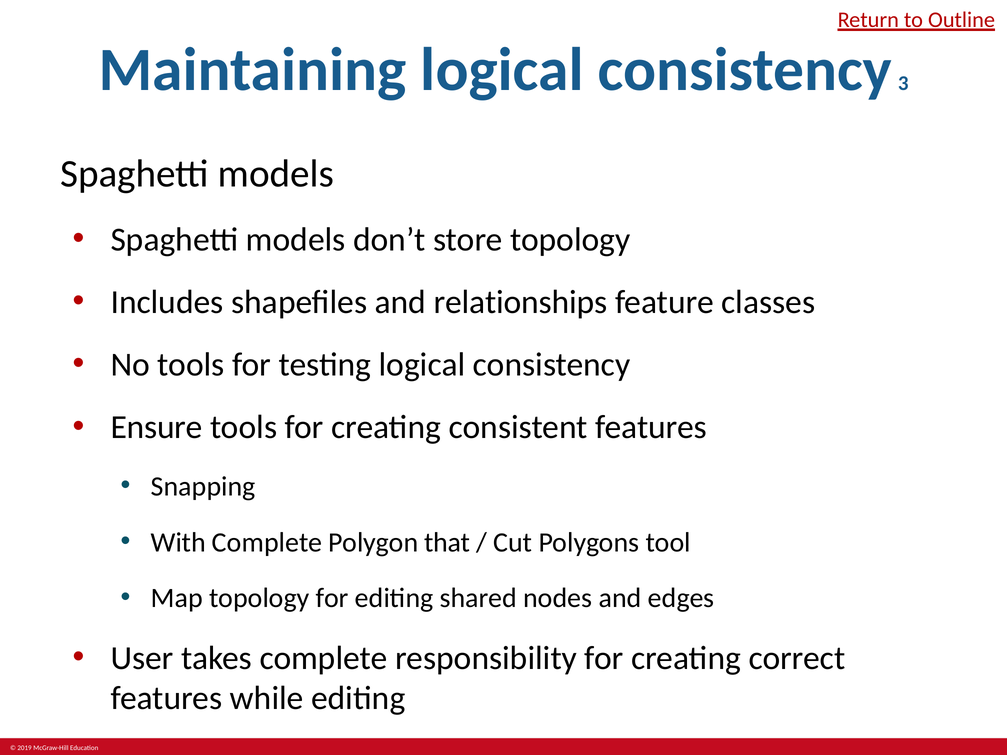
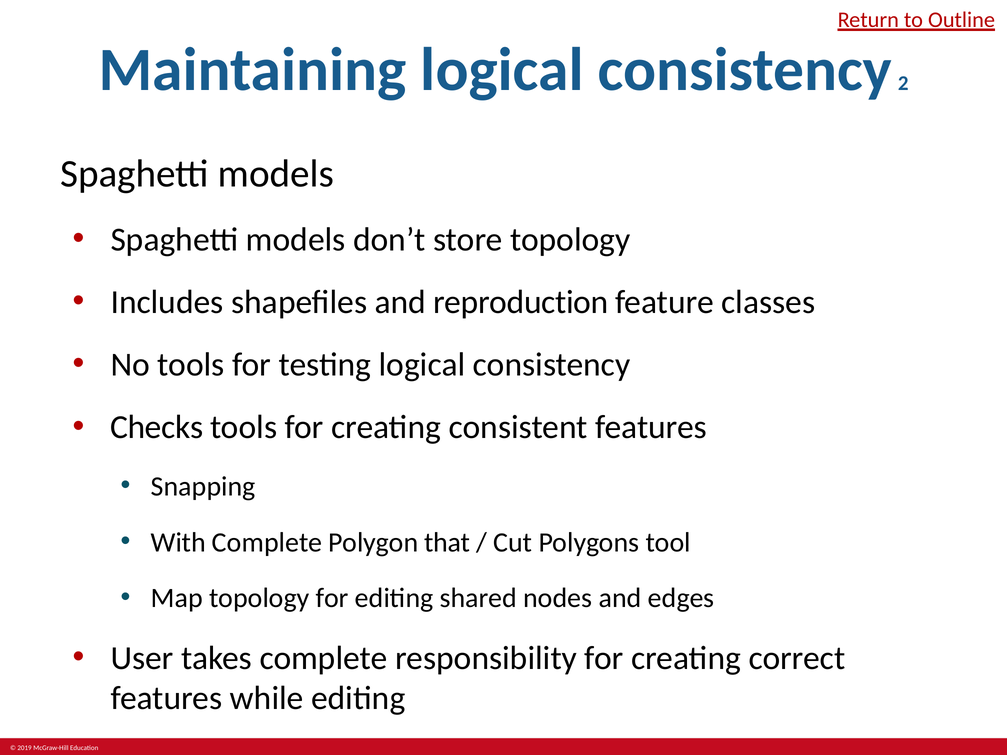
3: 3 -> 2
relationships: relationships -> reproduction
Ensure: Ensure -> Checks
